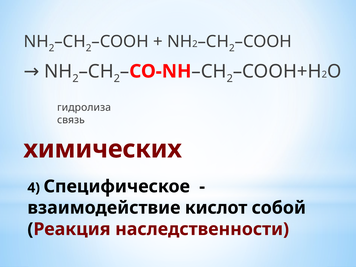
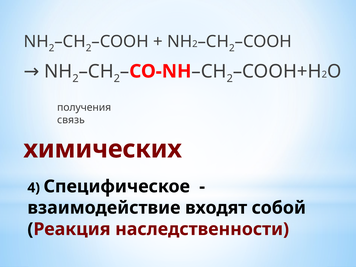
гидролиза: гидролиза -> получения
кислот: кислот -> входят
